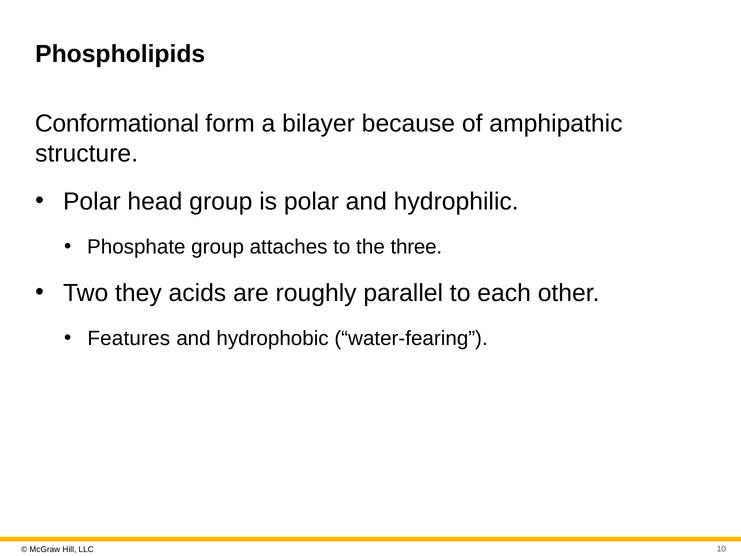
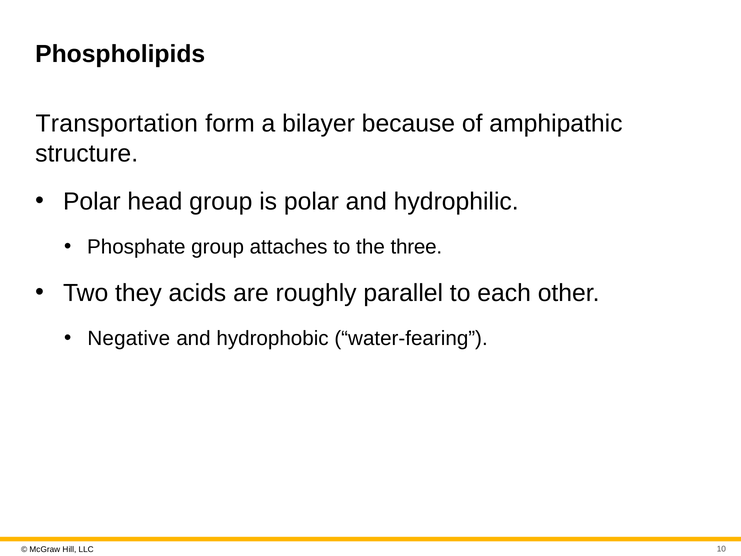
Conformational: Conformational -> Transportation
Features: Features -> Negative
